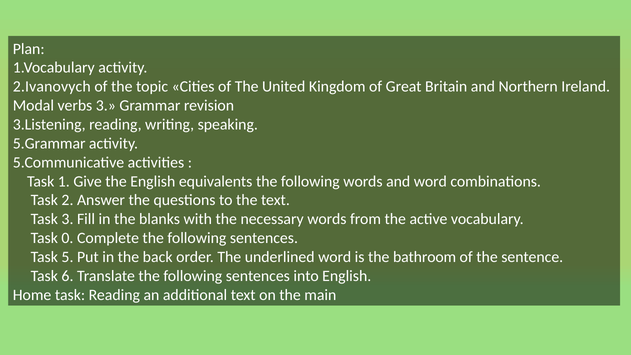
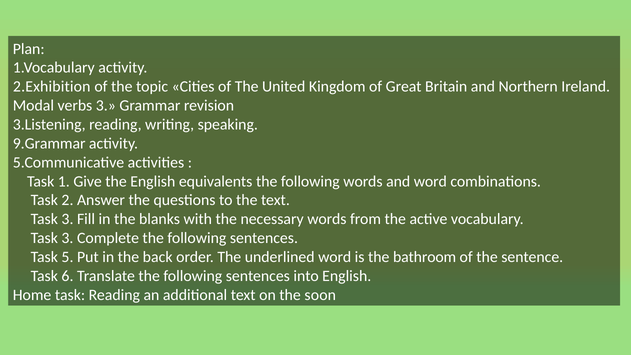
2.Ivanovych: 2.Ivanovych -> 2.Exhibition
5.Grammar: 5.Grammar -> 9.Grammar
0 at (67, 238): 0 -> 3
main: main -> soon
